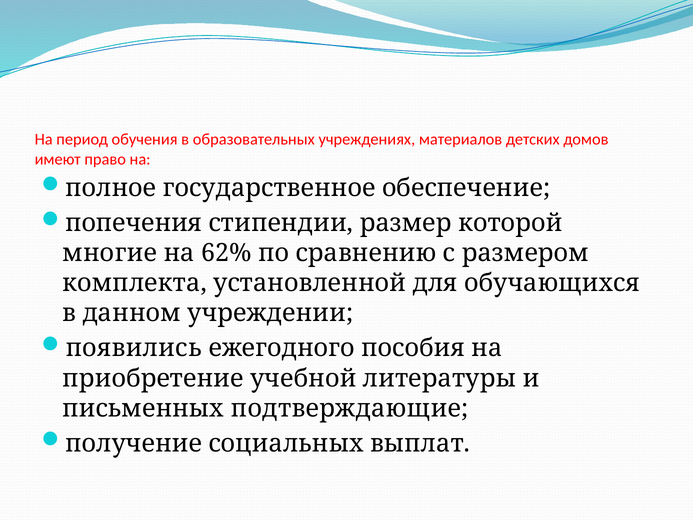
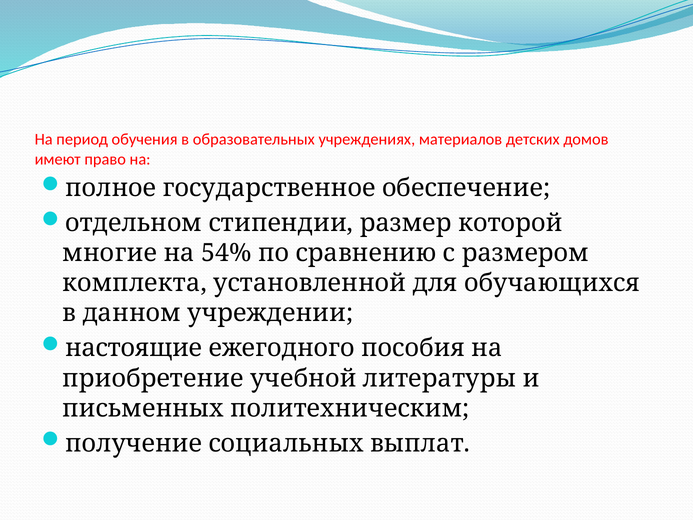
попечения: попечения -> отдельном
62%: 62% -> 54%
появились: появились -> настоящие
подтверждающие: подтверждающие -> политехническим
